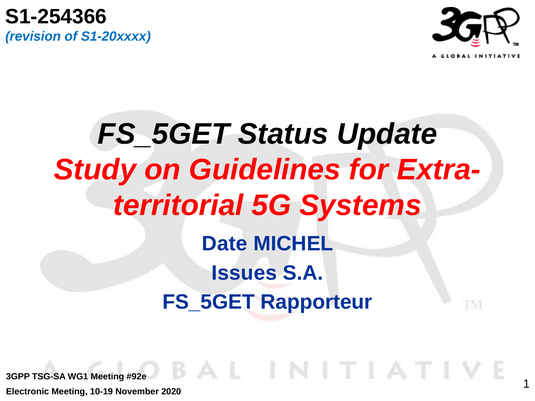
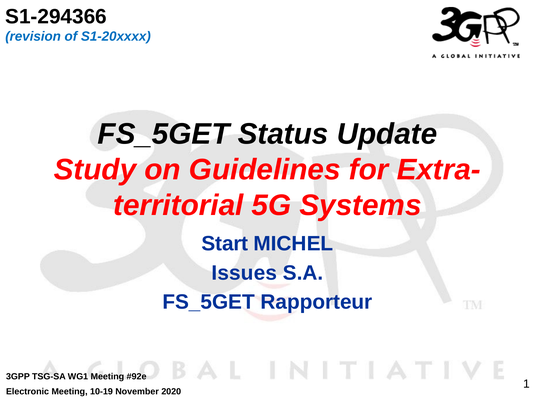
S1-254366: S1-254366 -> S1-294366
Date: Date -> Start
